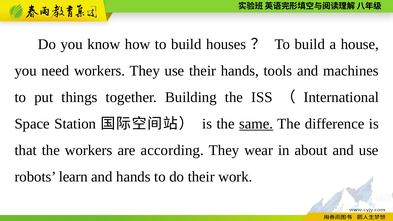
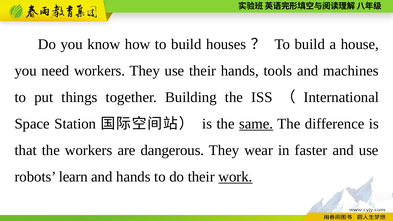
according: according -> dangerous
about: about -> faster
work underline: none -> present
